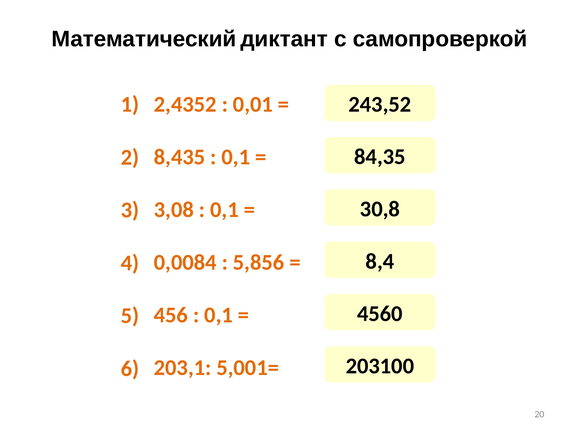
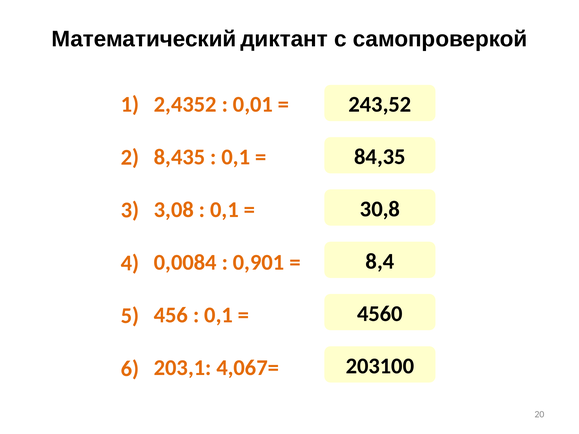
5,856: 5,856 -> 0,901
5,001=: 5,001= -> 4,067=
